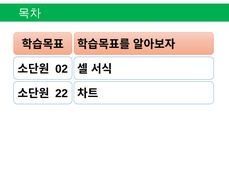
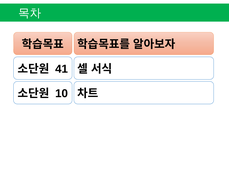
02: 02 -> 41
22: 22 -> 10
